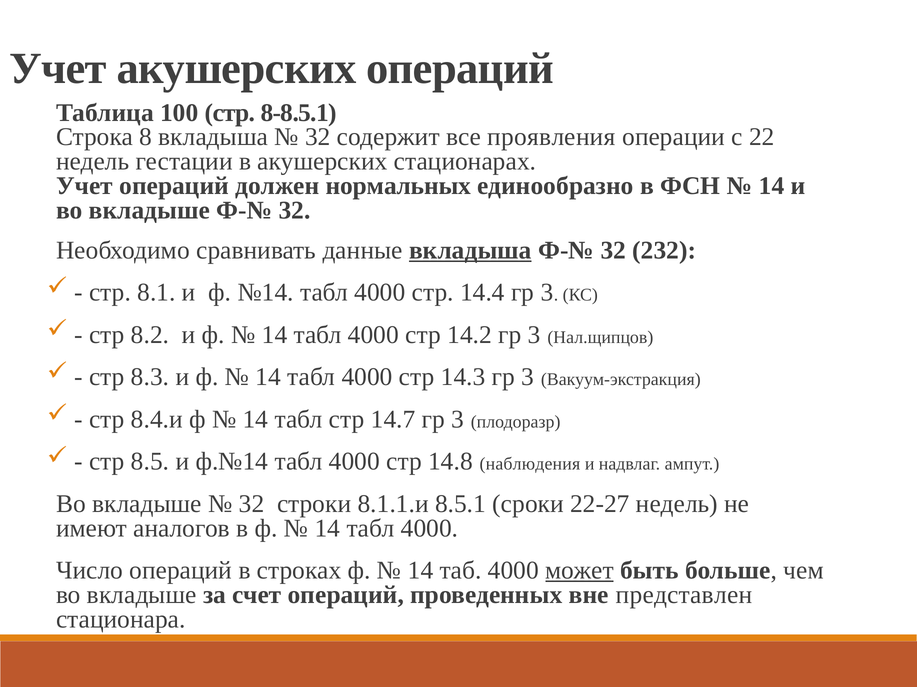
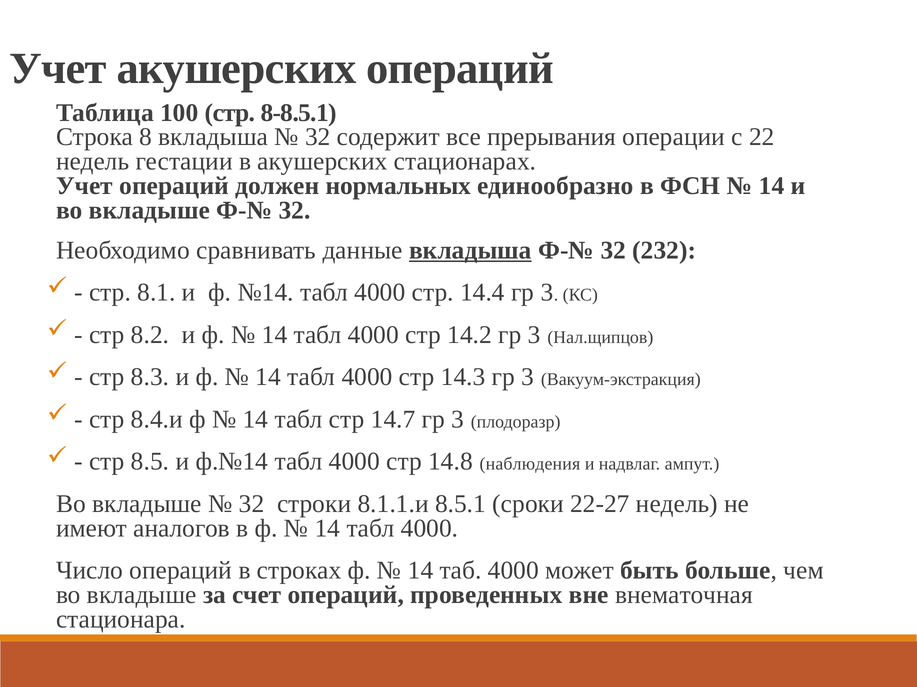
проявления: проявления -> прерывания
может underline: present -> none
представлен: представлен -> внематочная
